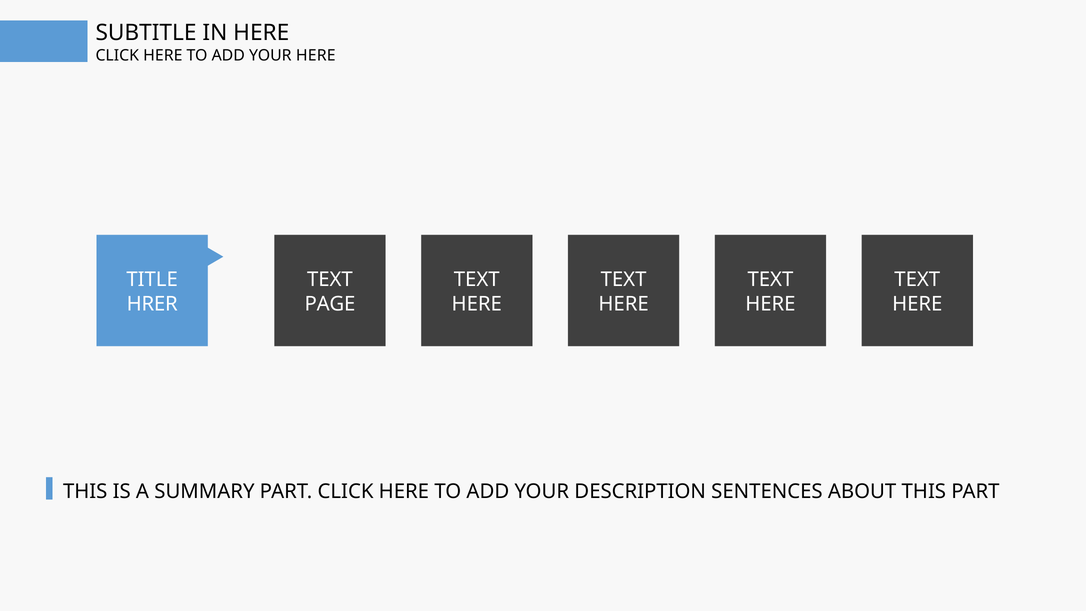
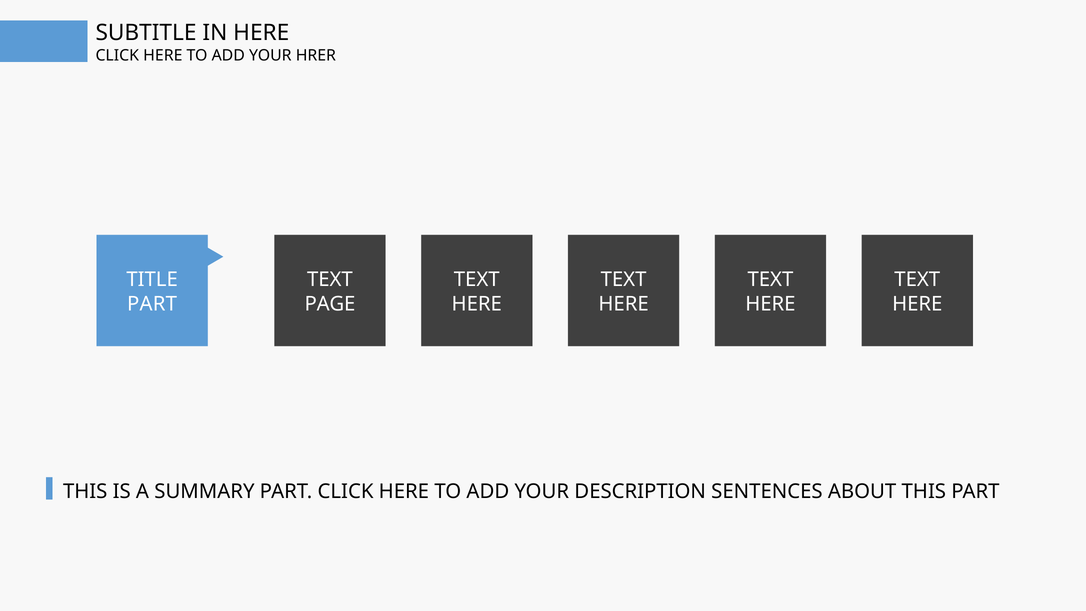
YOUR HERE: HERE -> HRER
HRER at (152, 304): HRER -> PART
